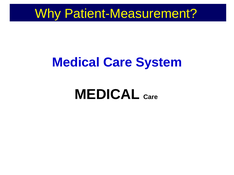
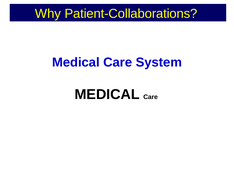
Patient-Measurement: Patient-Measurement -> Patient-Collaborations
